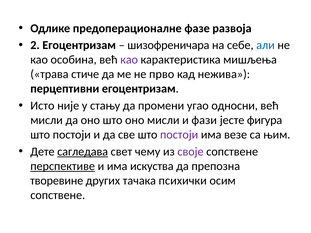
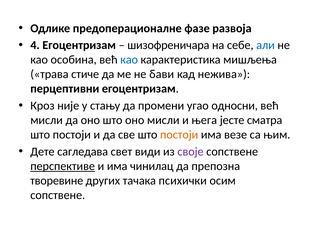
2: 2 -> 4
као at (129, 60) colour: purple -> blue
прво: прво -> бави
Исто: Исто -> Кроз
фази: фази -> њега
фигура: фигура -> сматра
постоји at (179, 135) colour: purple -> orange
сагледава underline: present -> none
чему: чему -> види
искуства: искуства -> чинилац
